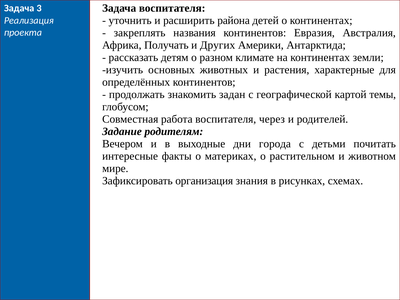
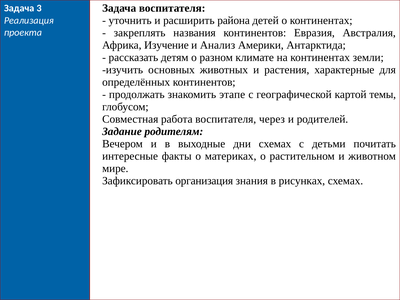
Получать: Получать -> Изучение
Других: Других -> Анализ
задан: задан -> этапе
дни города: города -> схемах
